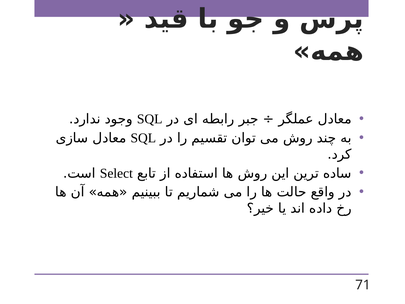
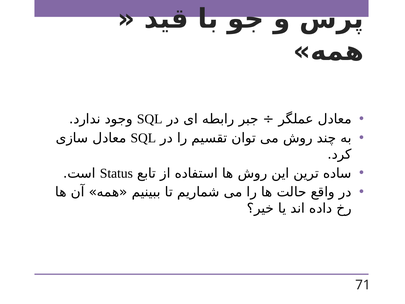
Select: Select -> Status
